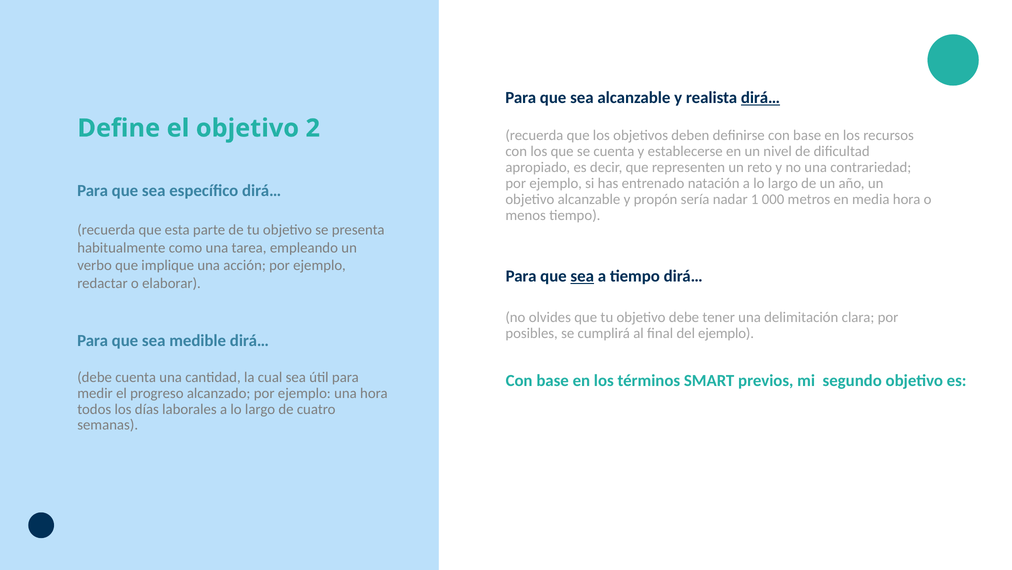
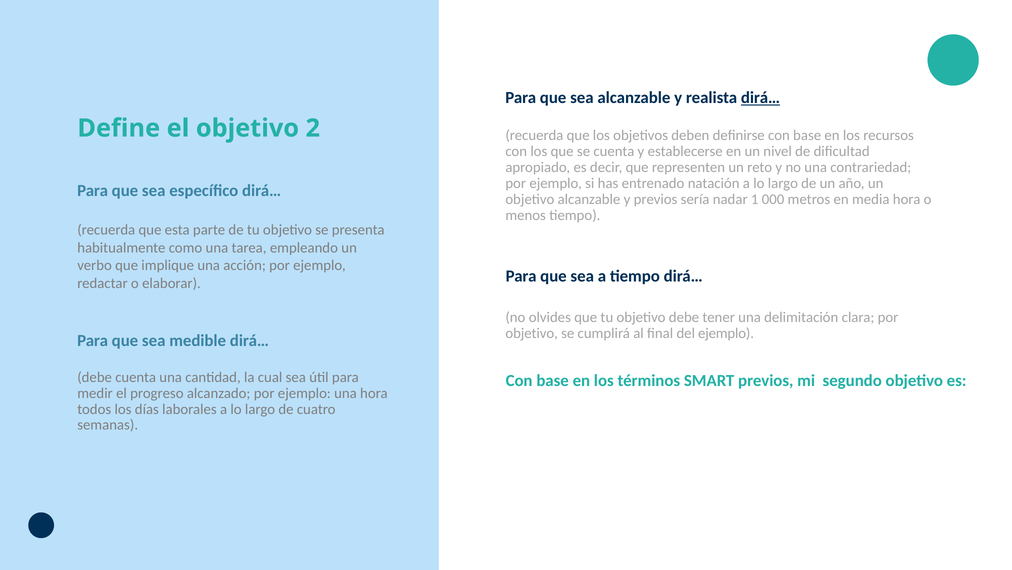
y propón: propón -> previos
sea at (582, 276) underline: present -> none
posibles at (532, 333): posibles -> objetivo
